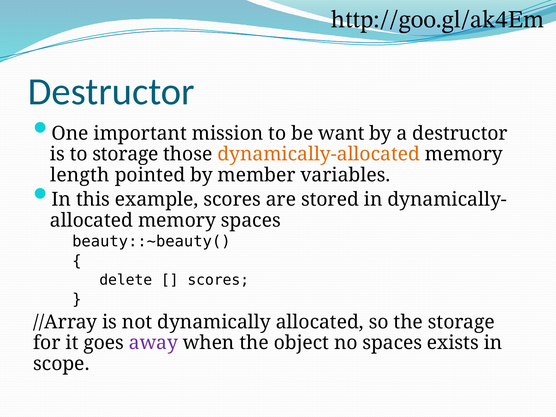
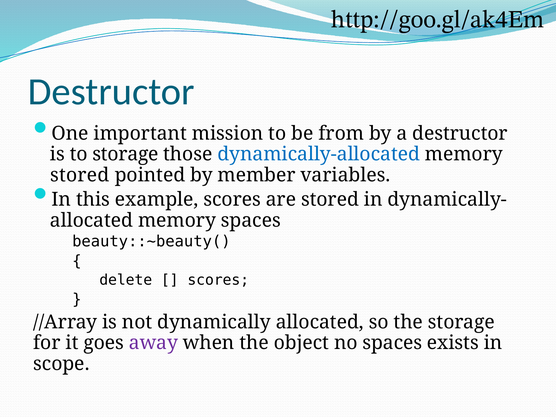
want: want -> from
dynamically-allocated colour: orange -> blue
length at (80, 175): length -> stored
